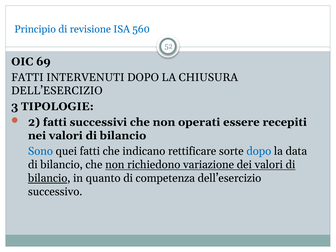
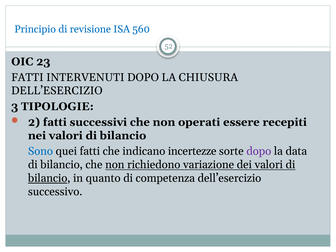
69: 69 -> 23
rettificare: rettificare -> incertezze
dopo at (259, 151) colour: blue -> purple
